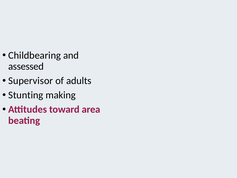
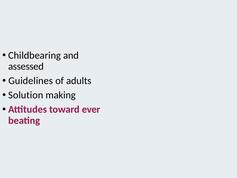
Supervisor: Supervisor -> Guidelines
Stunting: Stunting -> Solution
area: area -> ever
